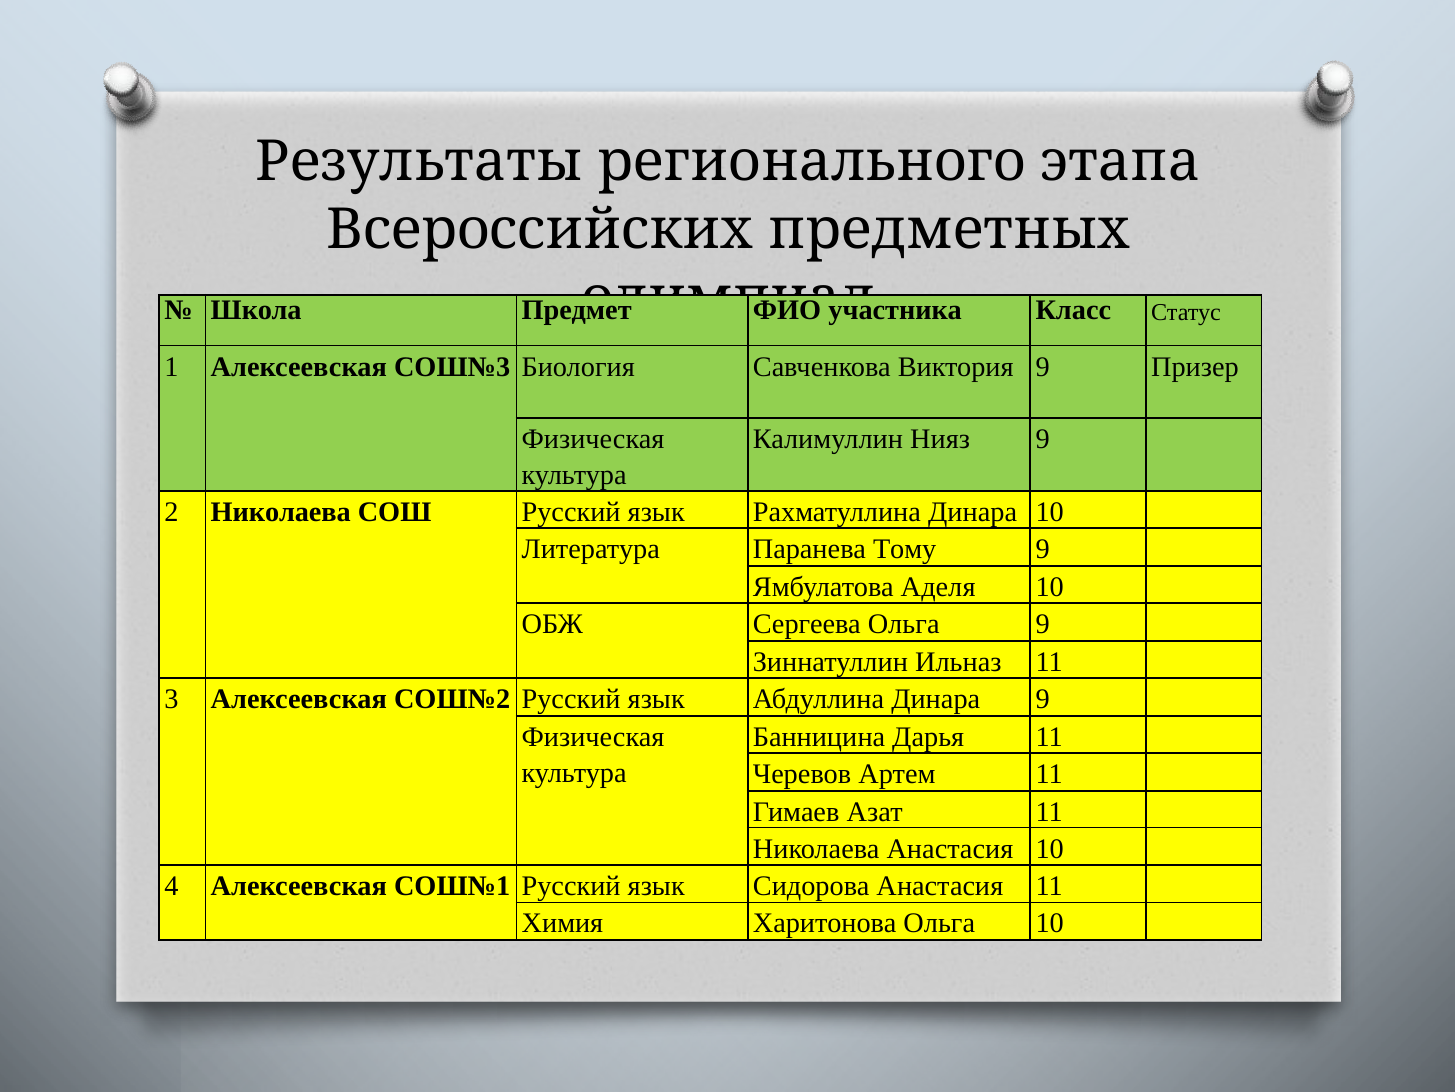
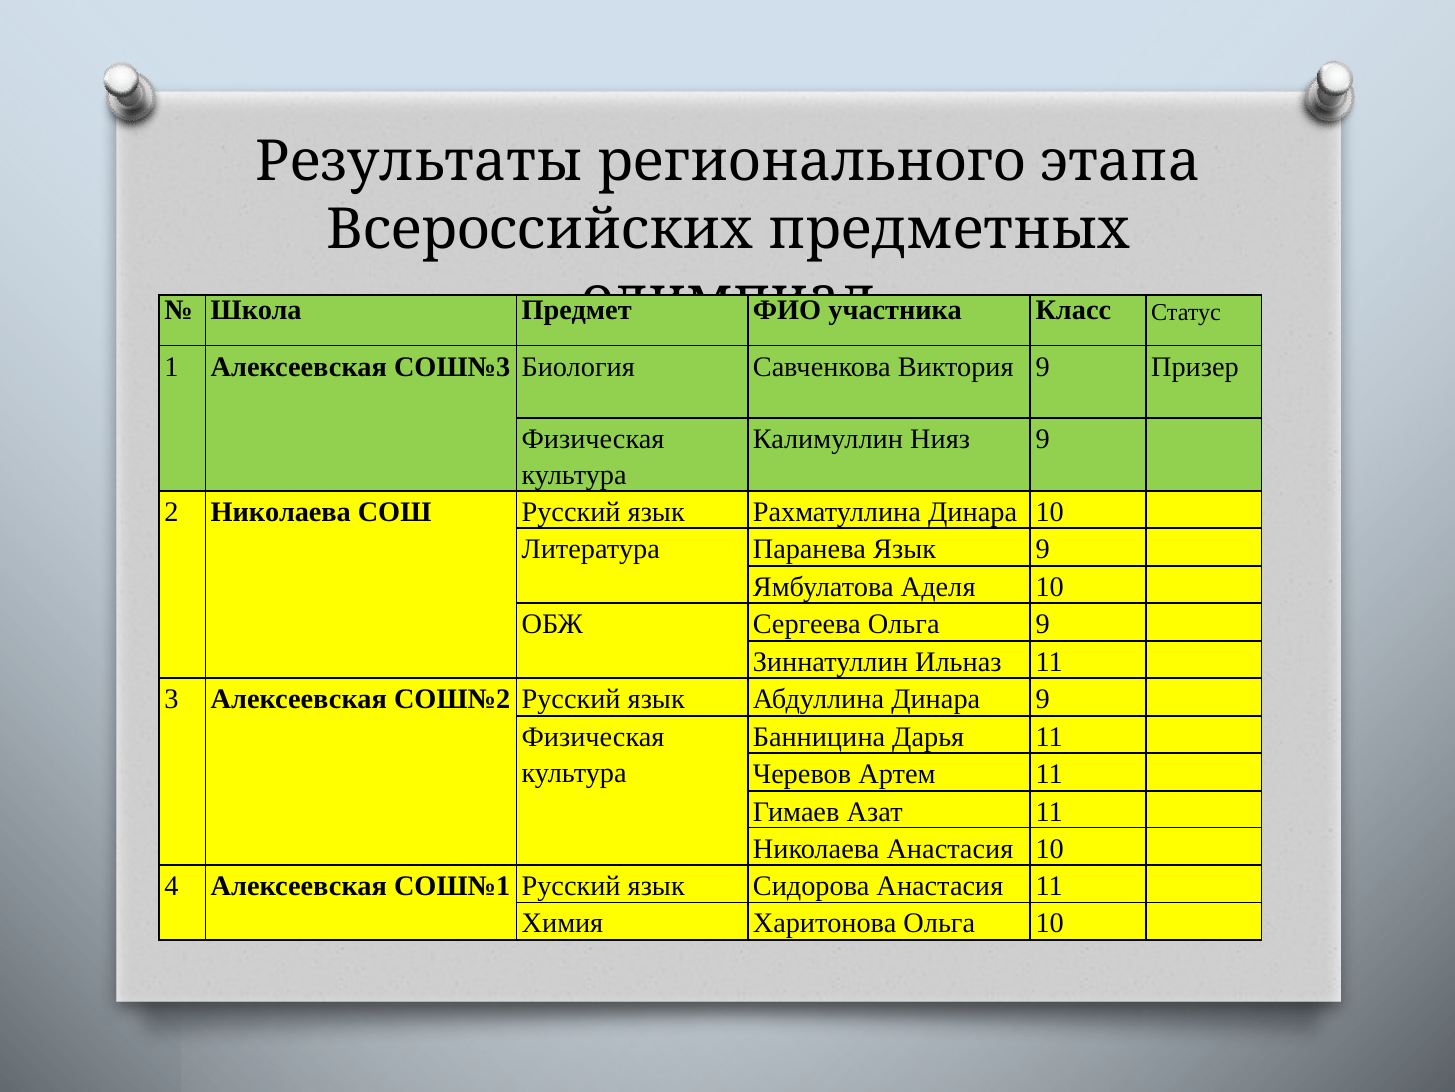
Паранева Тому: Тому -> Язык
